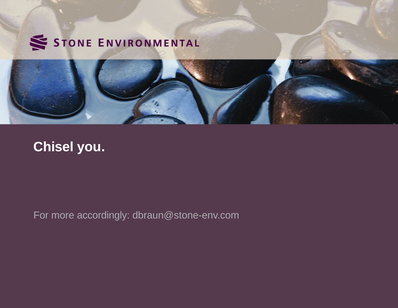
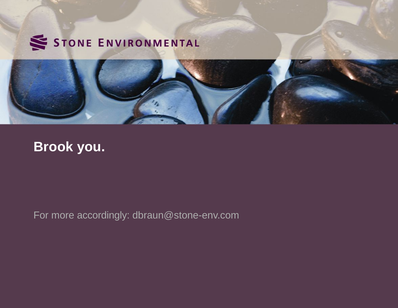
Chisel: Chisel -> Brook
